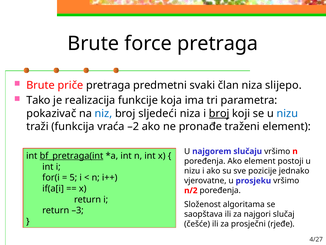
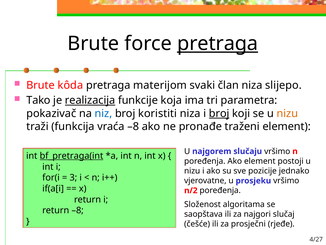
pretraga at (218, 43) underline: none -> present
priče: priče -> kôda
predmetni: predmetni -> materijom
realizacija underline: none -> present
sljedeći: sljedeći -> koristiti
nizu at (287, 113) colour: blue -> orange
vraća –2: –2 -> –8
5: 5 -> 3
return –3: –3 -> –8
